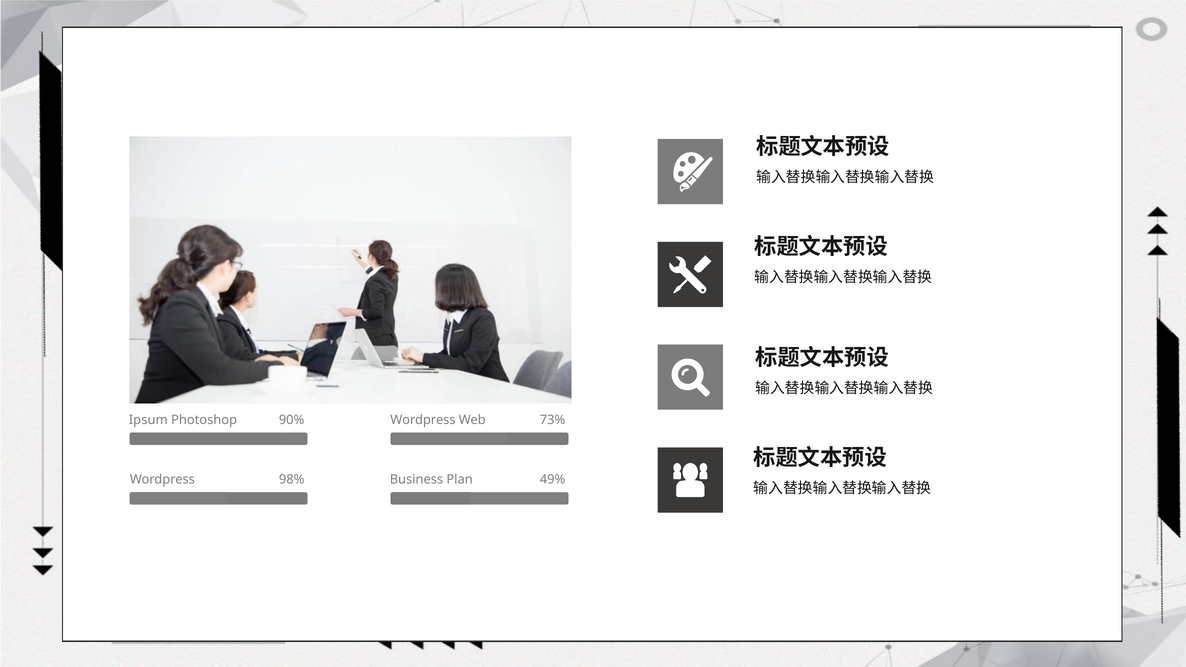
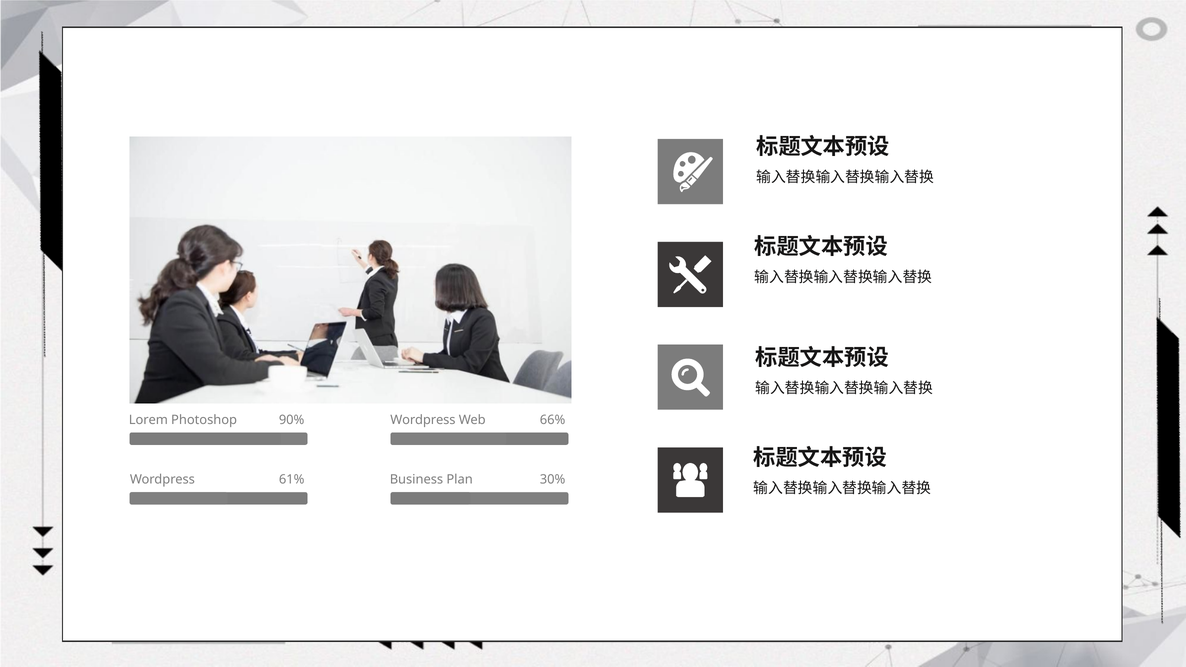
Ipsum: Ipsum -> Lorem
73%: 73% -> 66%
98%: 98% -> 61%
49%: 49% -> 30%
